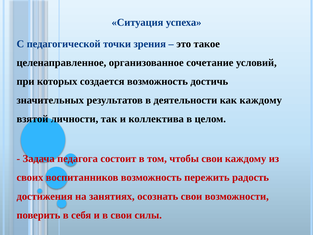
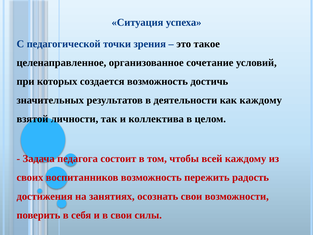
чтобы свои: свои -> всей
